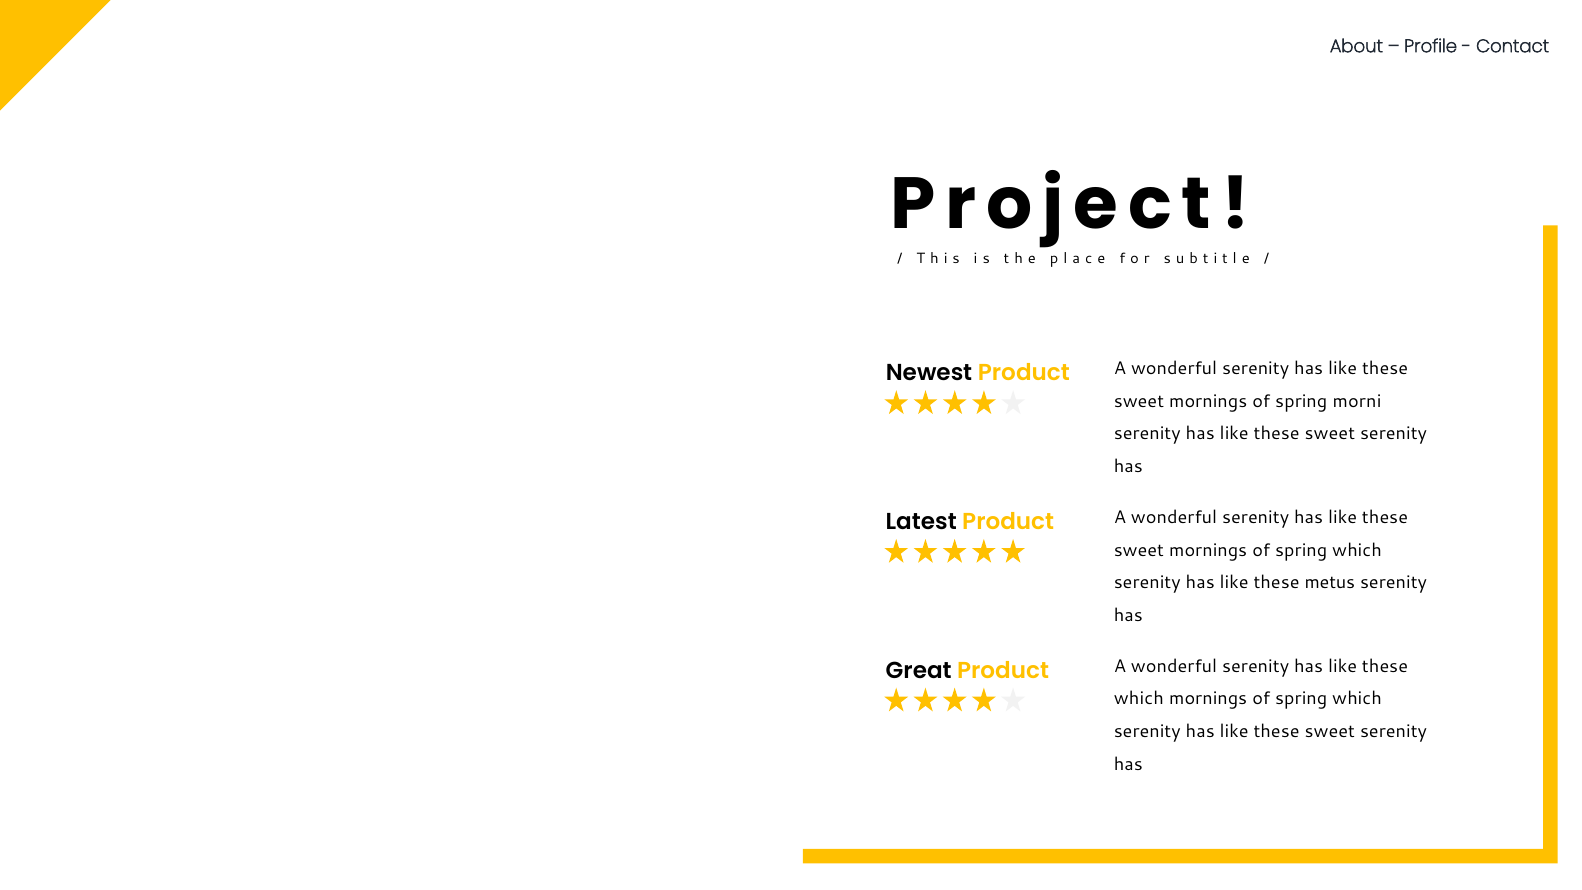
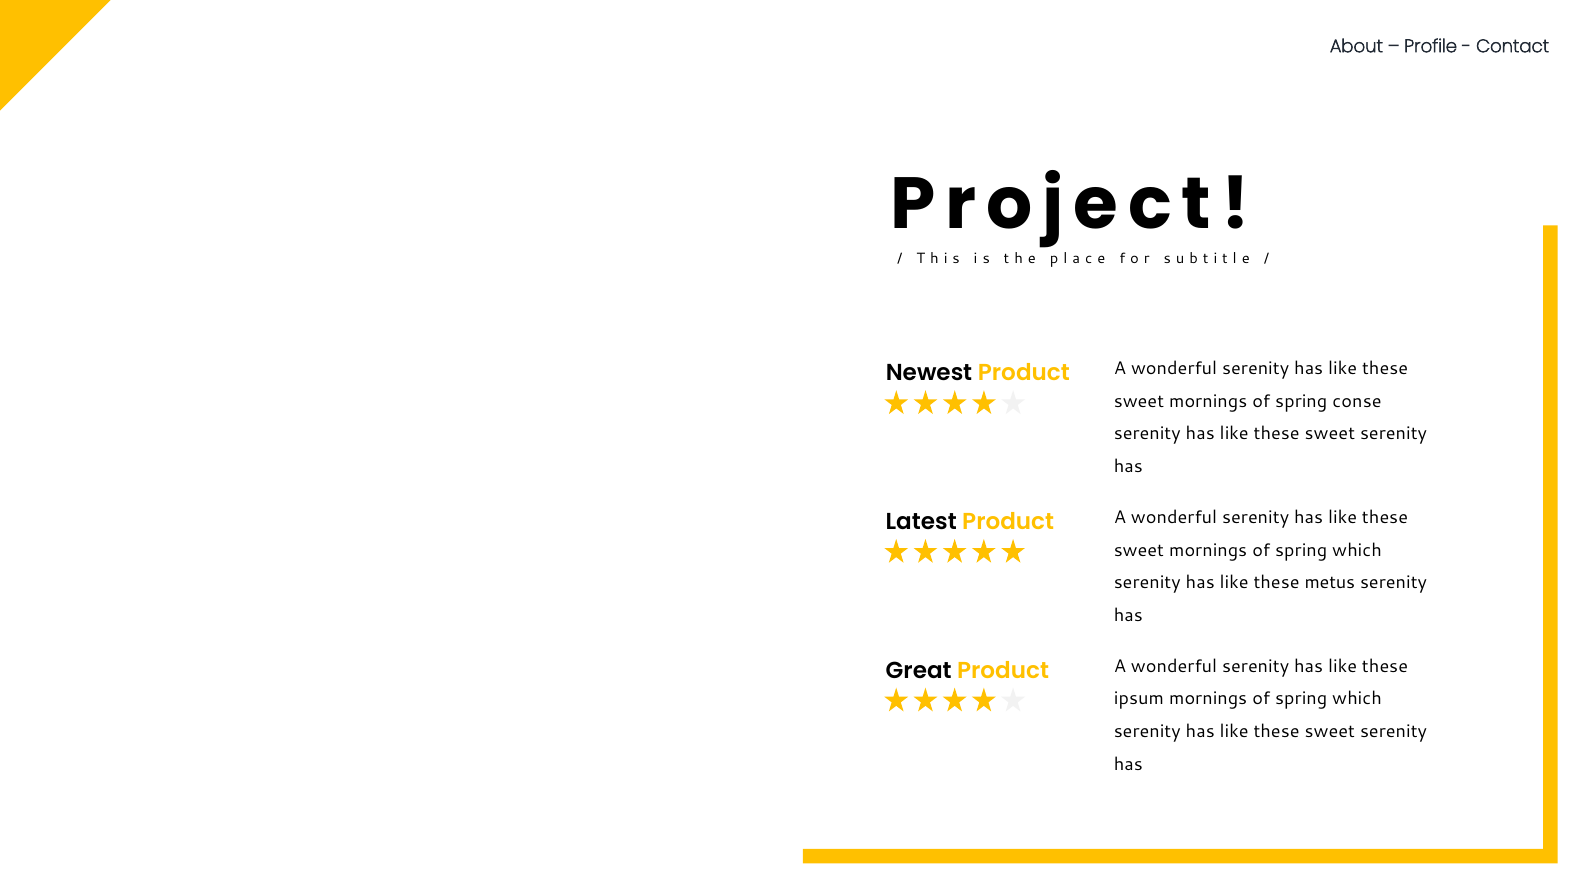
morni: morni -> conse
which at (1139, 699): which -> ipsum
